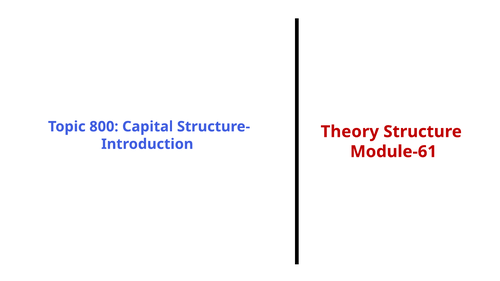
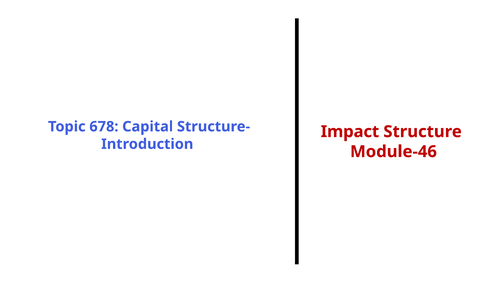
800: 800 -> 678
Theory: Theory -> Impact
Module-61: Module-61 -> Module-46
